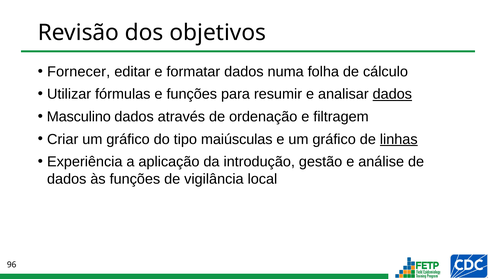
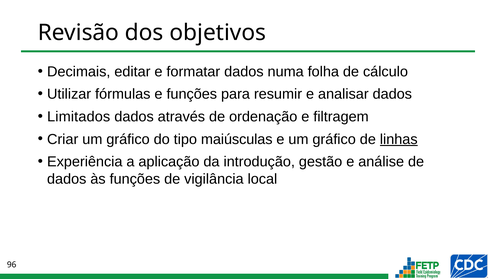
Fornecer: Fornecer -> Decimais
dados at (392, 94) underline: present -> none
Masculino: Masculino -> Limitados
